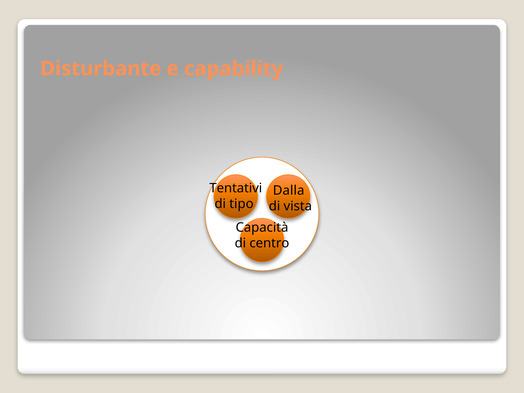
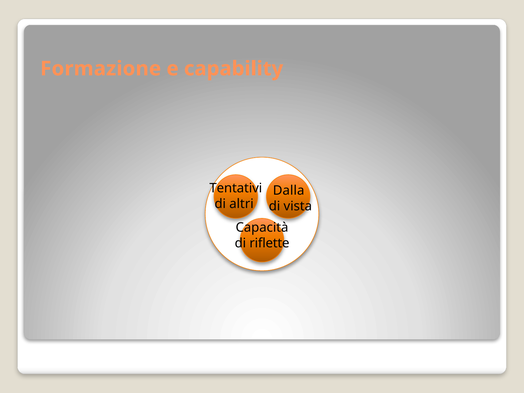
Disturbante: Disturbante -> Formazione
tipo: tipo -> altri
centro: centro -> riflette
